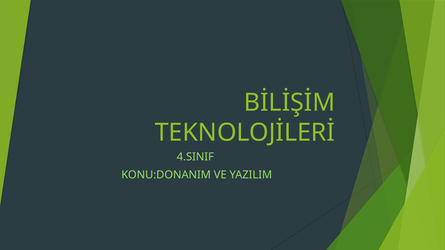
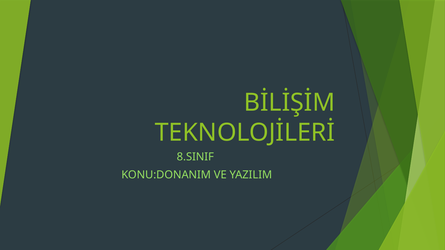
4.SINIF: 4.SINIF -> 8.SINIF
